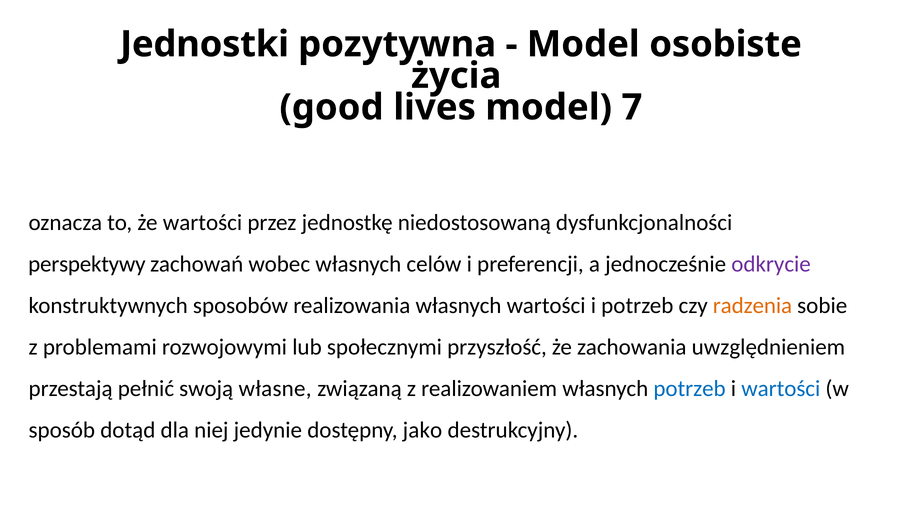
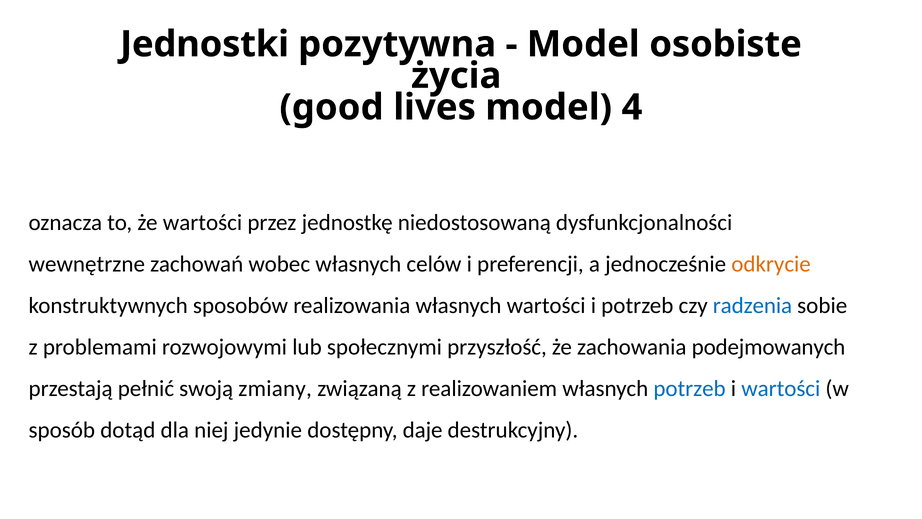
7: 7 -> 4
perspektywy: perspektywy -> wewnętrzne
odkrycie colour: purple -> orange
radzenia colour: orange -> blue
uwzględnieniem: uwzględnieniem -> podejmowanych
własne: własne -> zmiany
jako: jako -> daje
